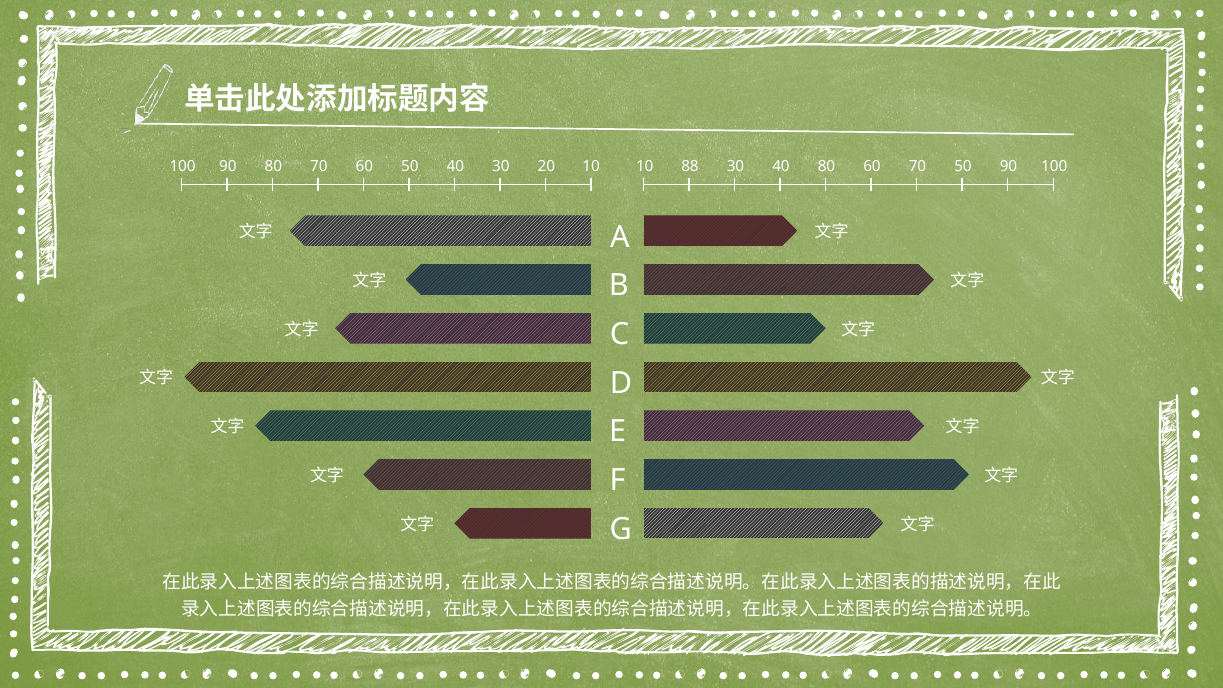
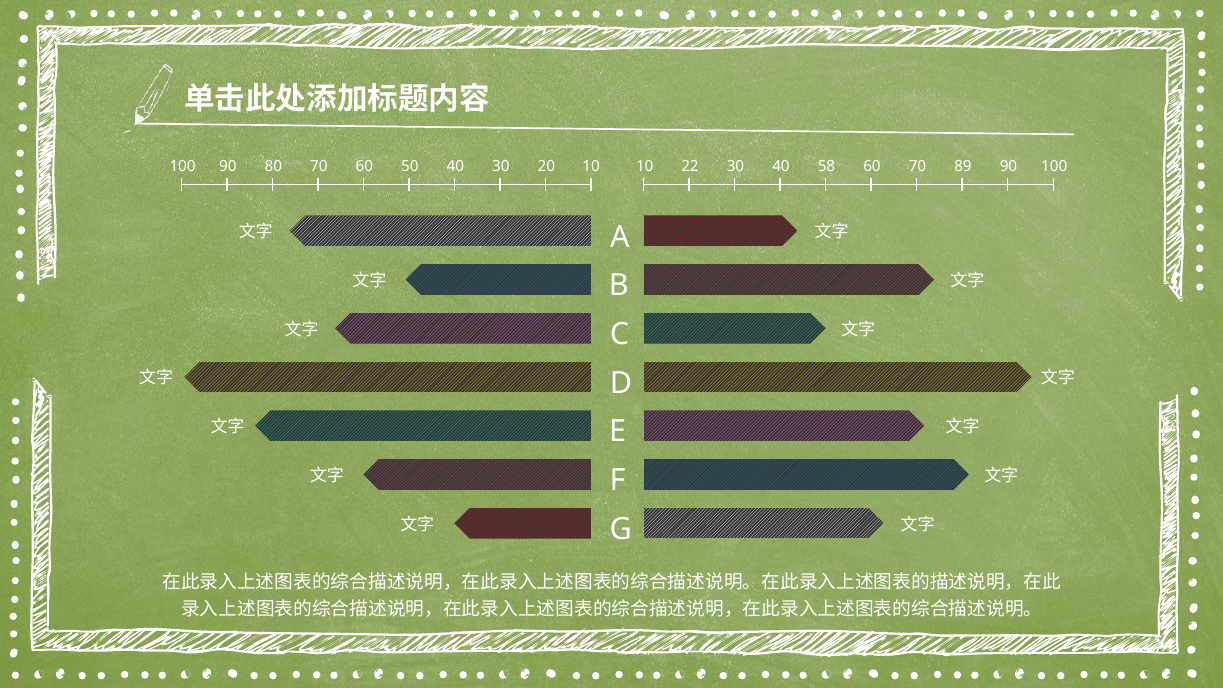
88: 88 -> 22
40 80: 80 -> 58
70 50: 50 -> 89
